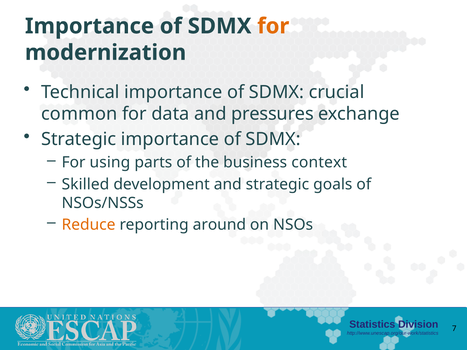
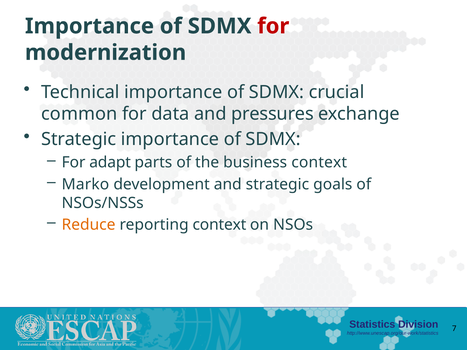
for at (273, 26) colour: orange -> red
using: using -> adapt
Skilled: Skilled -> Marko
reporting around: around -> context
